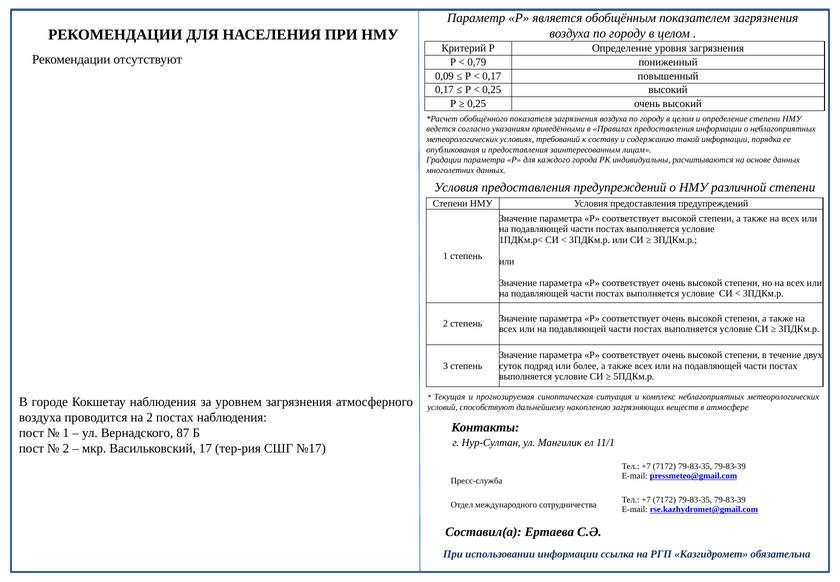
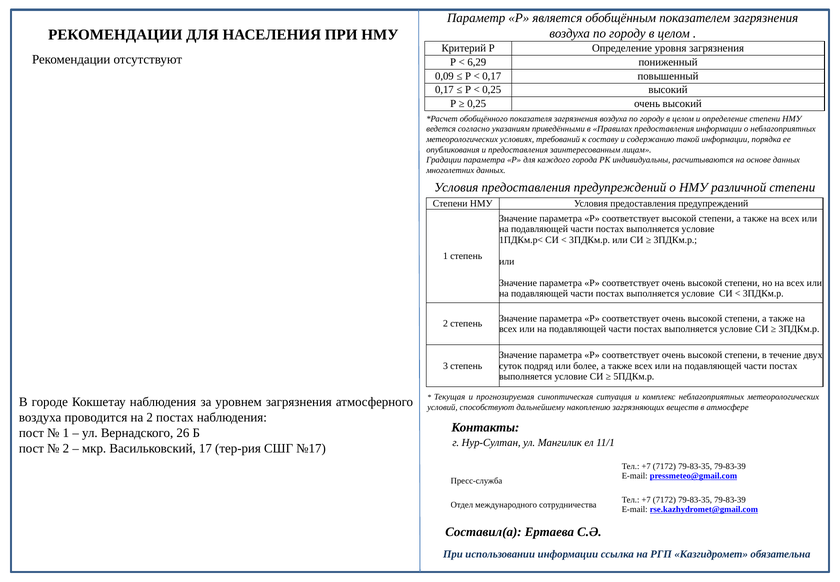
0,79: 0,79 -> 6,29
87: 87 -> 26
